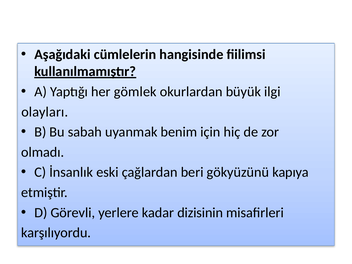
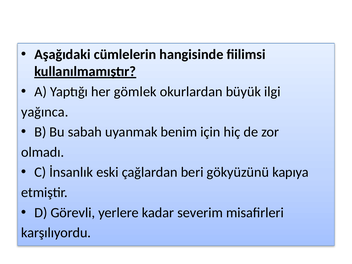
olayları: olayları -> yağınca
dizisinin: dizisinin -> severim
